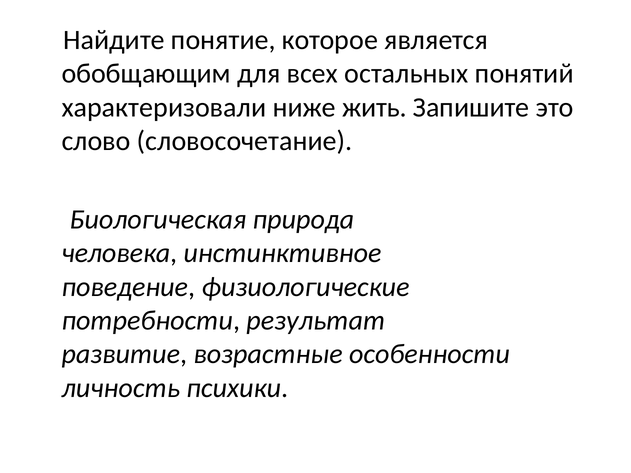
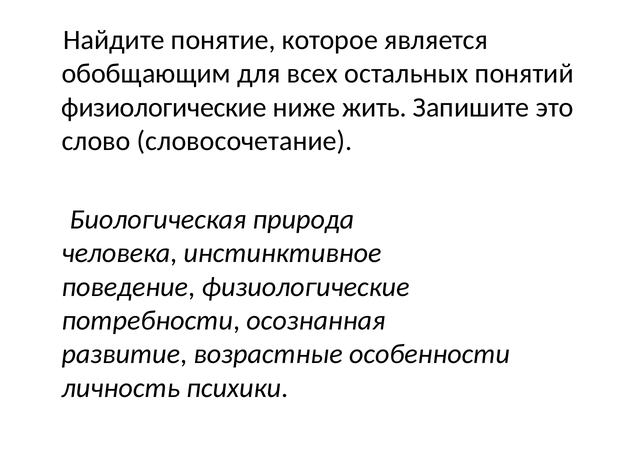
характеризовали at (164, 107): характеризовали -> физиологические
результат: результат -> осознанная
